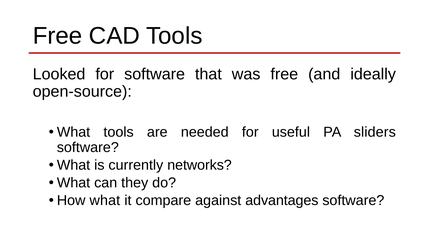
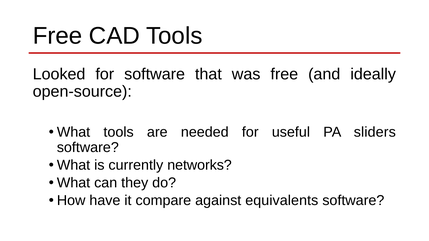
How what: what -> have
advantages: advantages -> equivalents
